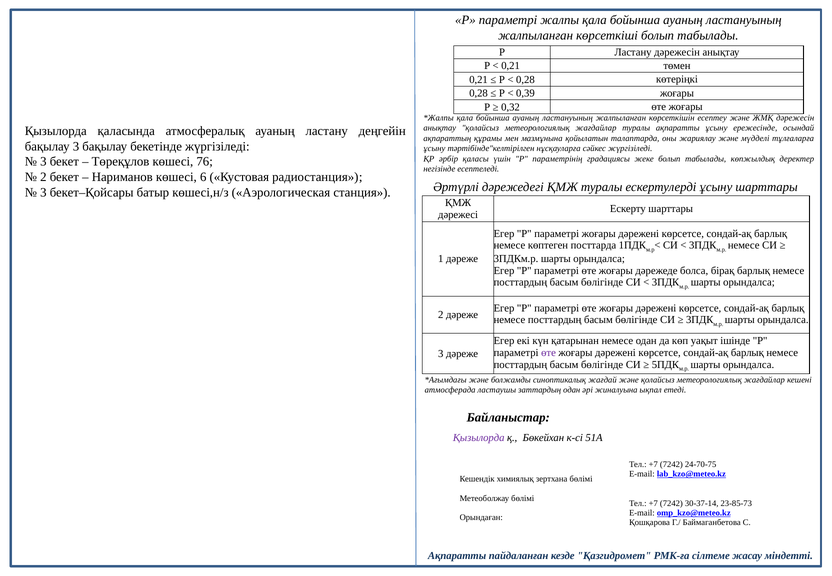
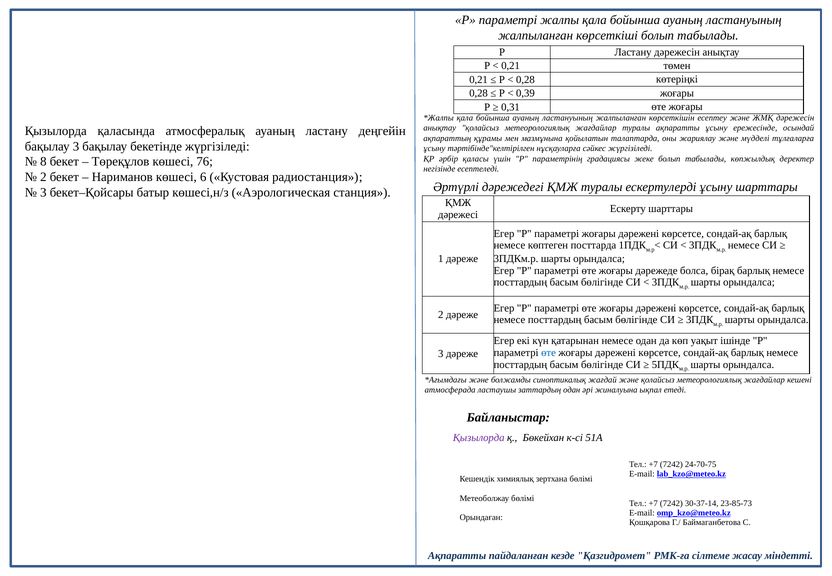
0,32: 0,32 -> 0,31
3 at (43, 162): 3 -> 8
өте at (549, 353) colour: purple -> blue
